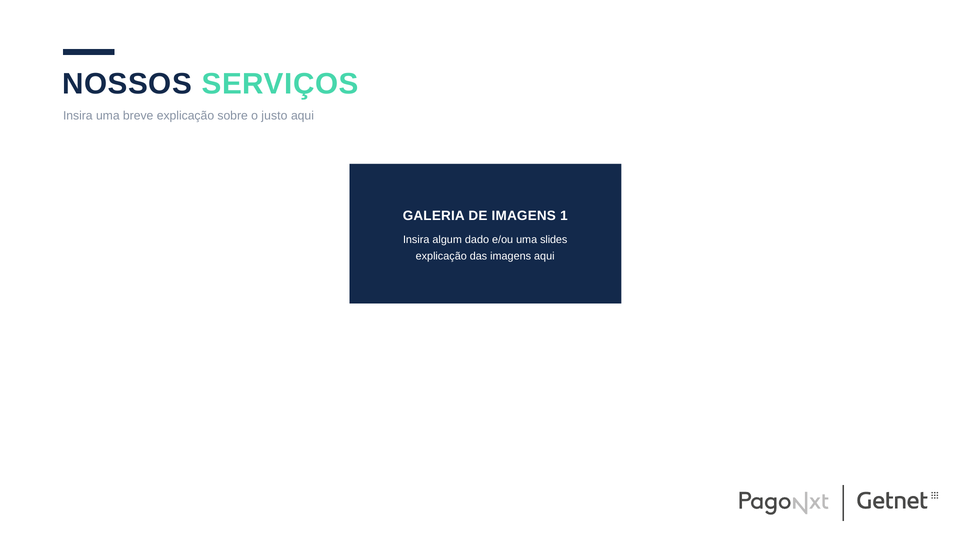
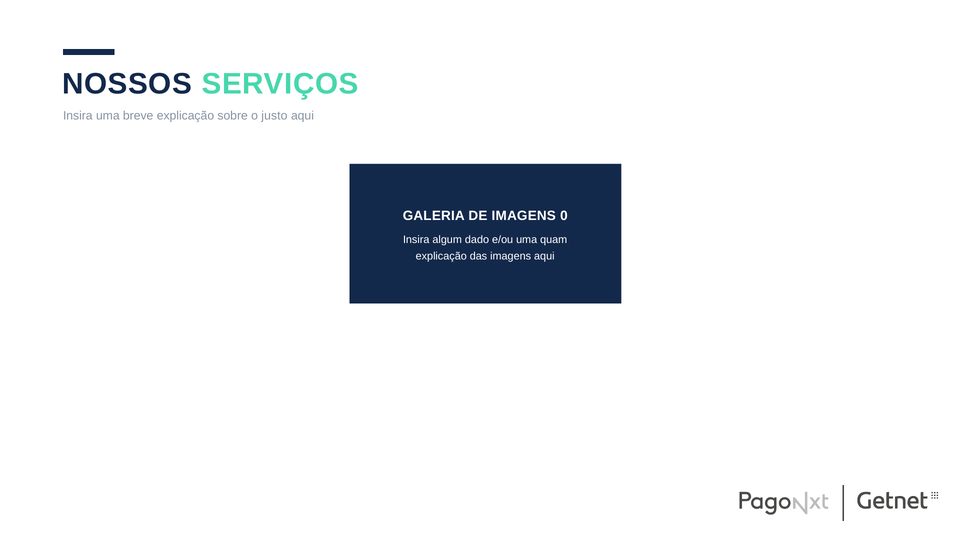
1: 1 -> 0
slides: slides -> quam
